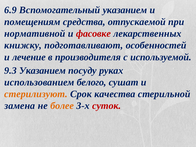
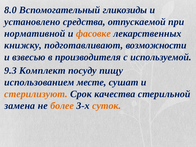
6.9: 6.9 -> 8.0
Вспомогательный указанием: указанием -> гликозиды
помещениям: помещениям -> установлено
фасовке colour: red -> orange
особенностей: особенностей -> возможности
лечение: лечение -> взвесью
9.3 Указанием: Указанием -> Комплект
руках: руках -> пищу
белого: белого -> месте
суток colour: red -> orange
